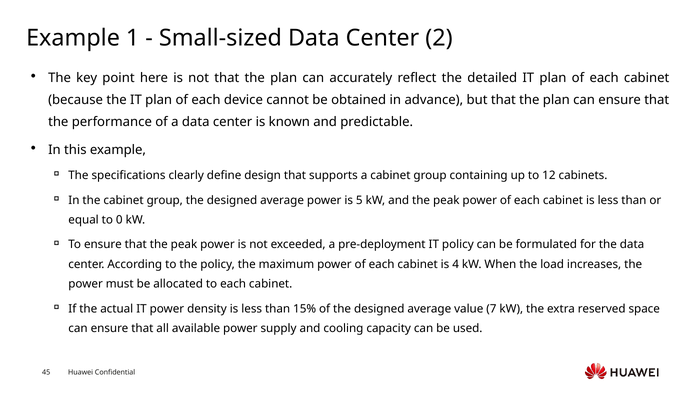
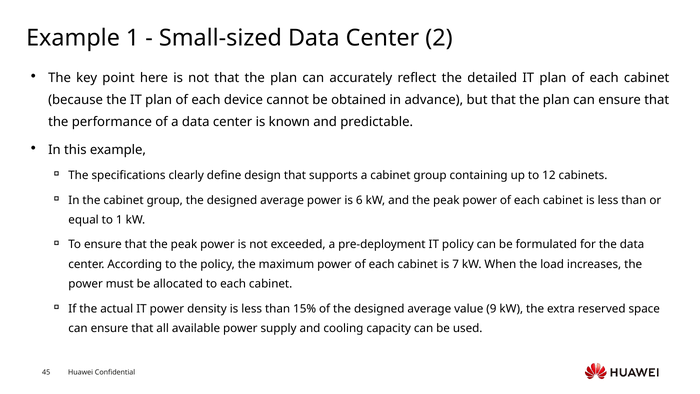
5: 5 -> 6
to 0: 0 -> 1
4: 4 -> 7
7: 7 -> 9
